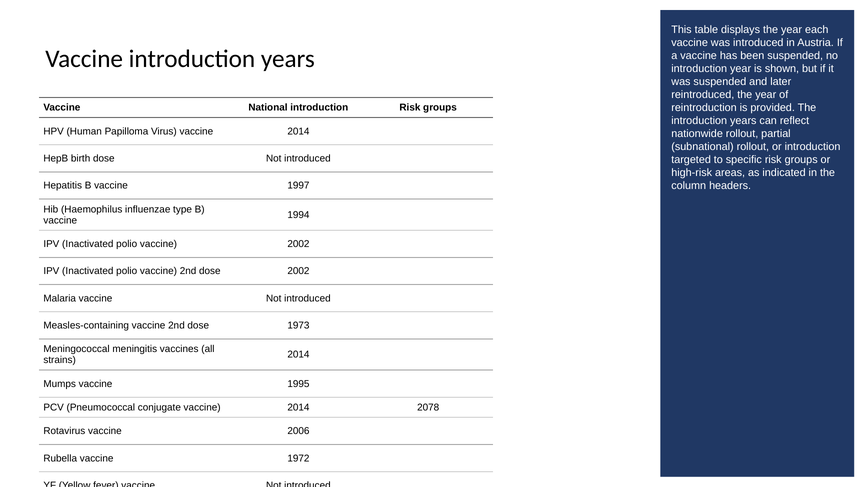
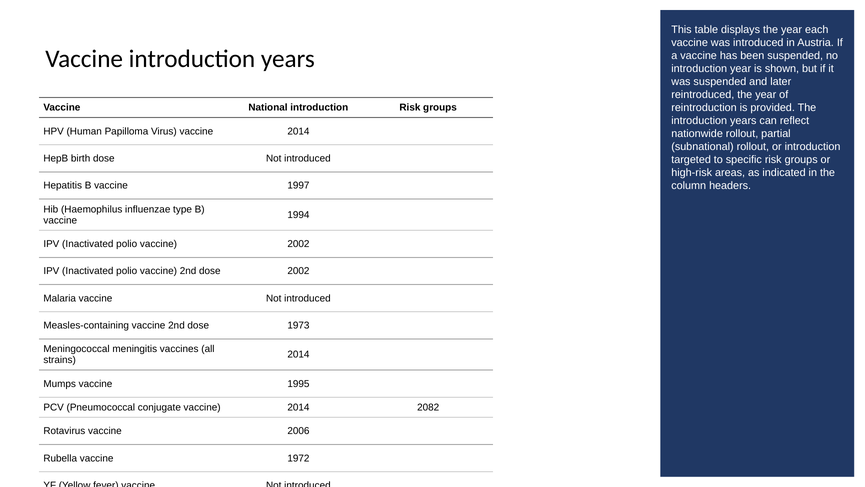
2078: 2078 -> 2082
